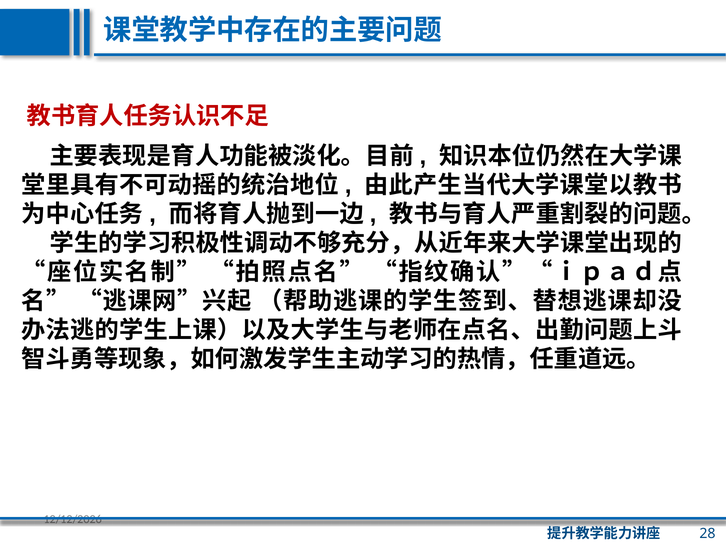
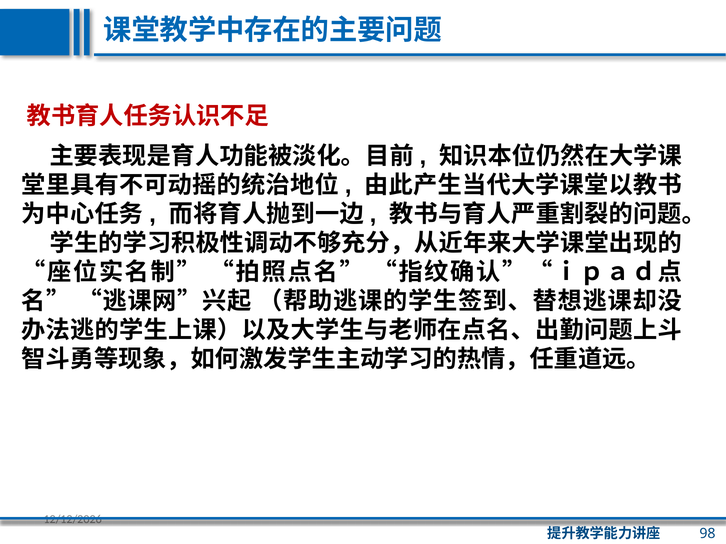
28: 28 -> 98
